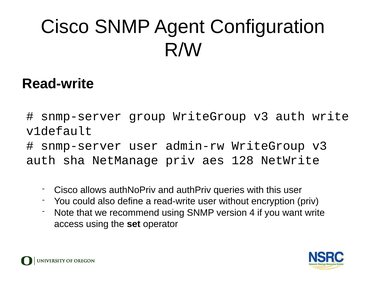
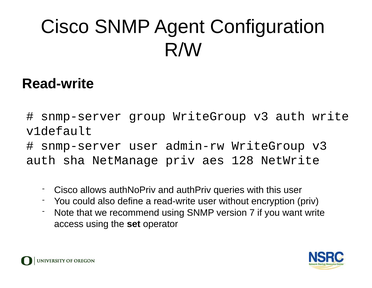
4: 4 -> 7
